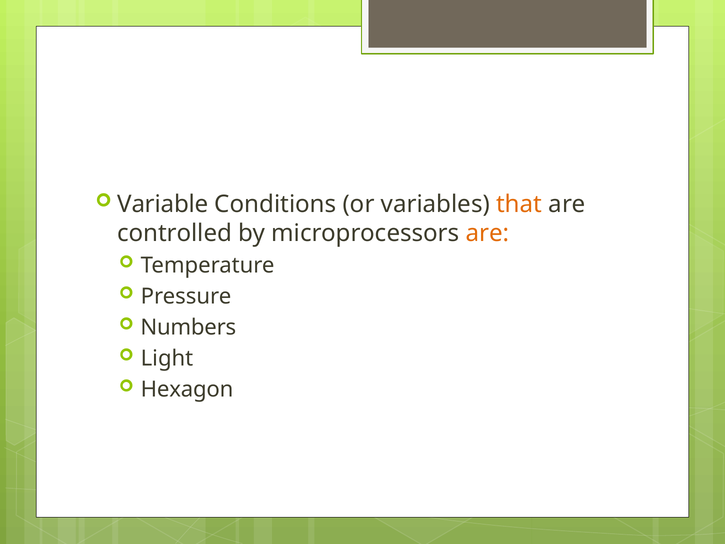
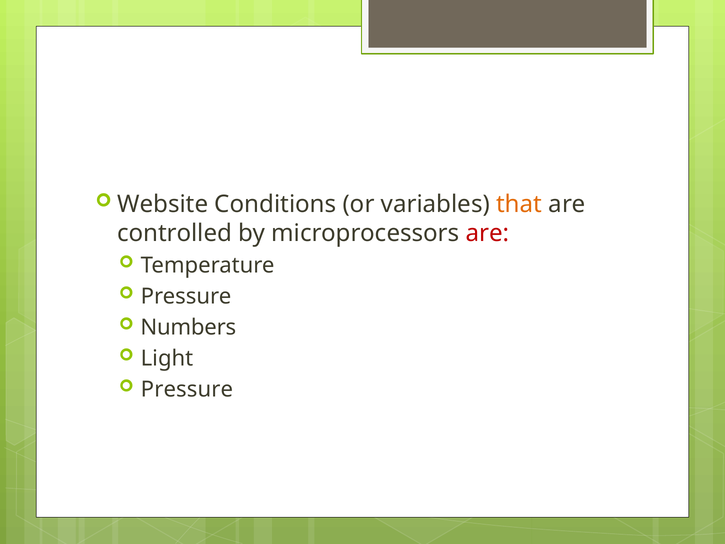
Variable: Variable -> Website
are at (487, 233) colour: orange -> red
Hexagon at (187, 389): Hexagon -> Pressure
